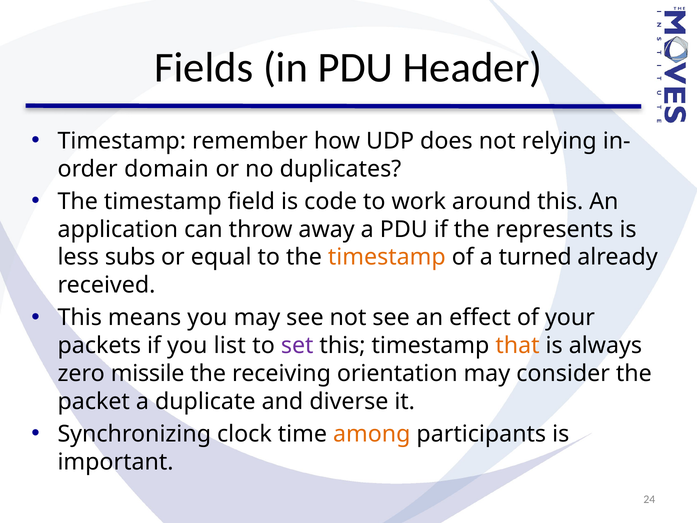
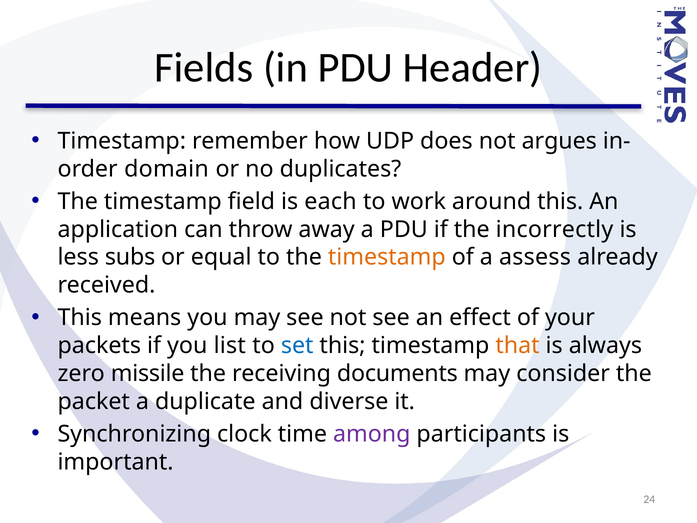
relying: relying -> argues
code: code -> each
represents: represents -> incorrectly
turned: turned -> assess
set colour: purple -> blue
orientation: orientation -> documents
among colour: orange -> purple
